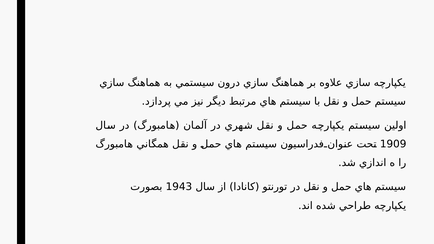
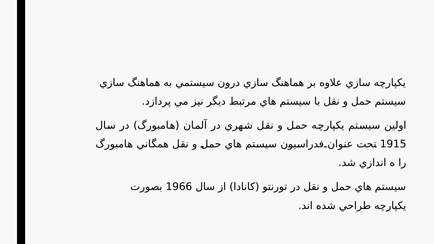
1909: 1909 -> 1915
1943: 1943 -> 1966
